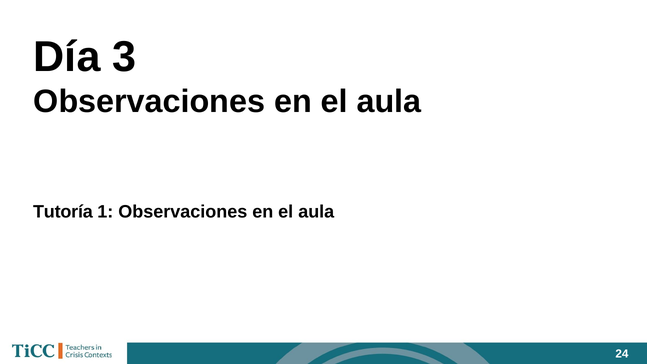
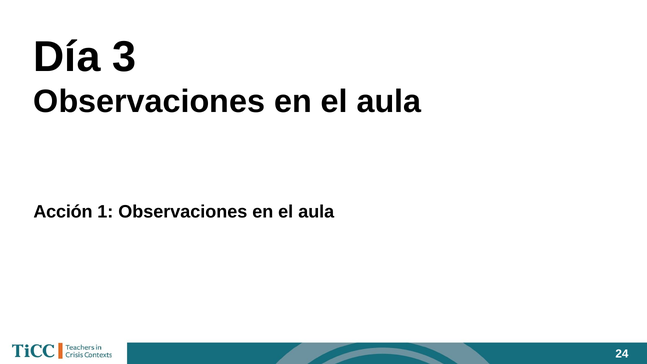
Tutoría: Tutoría -> Acción
